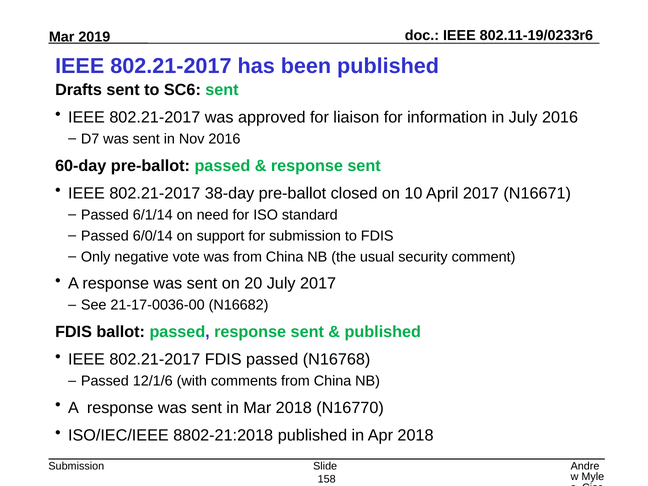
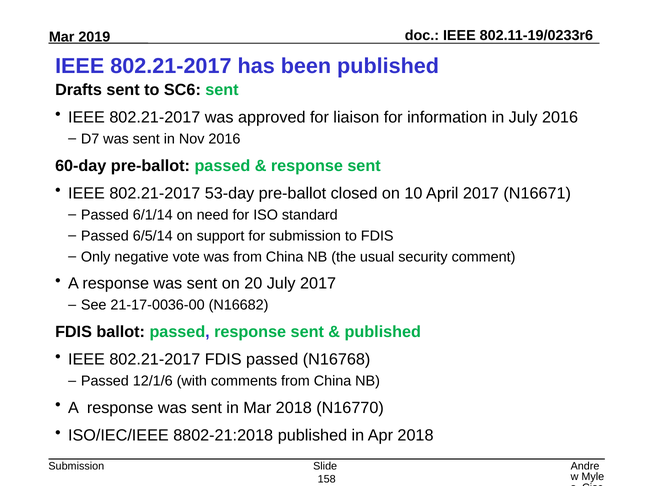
38-day: 38-day -> 53-day
6/0/14: 6/0/14 -> 6/5/14
